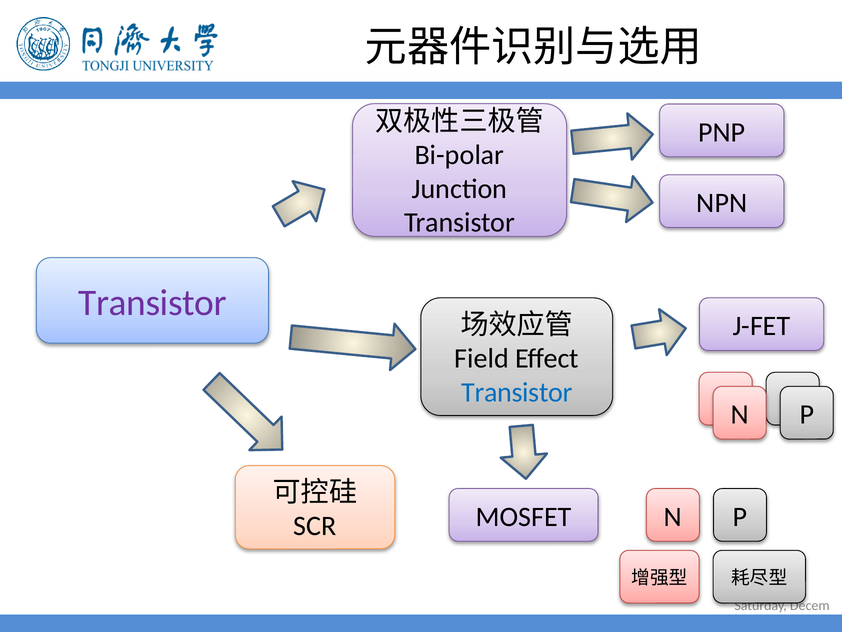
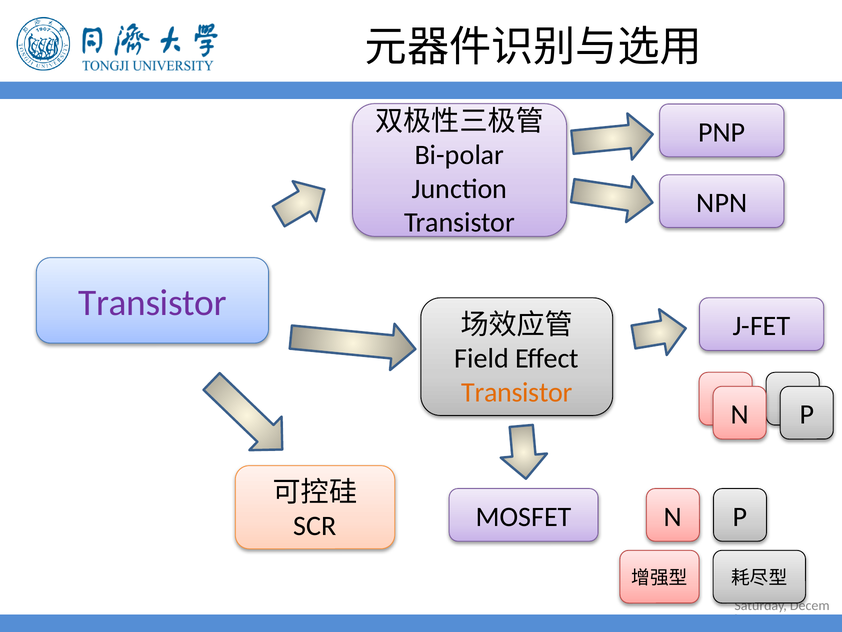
Transistor at (517, 392) colour: blue -> orange
